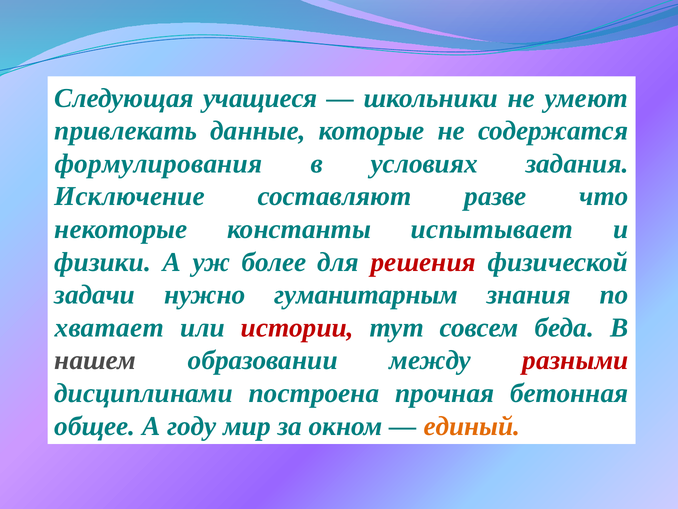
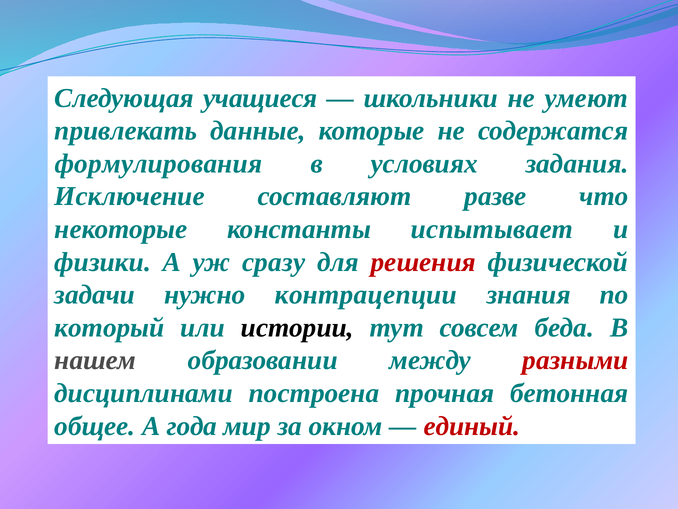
более: более -> сразу
гуманитарным: гуманитарным -> контрацепции
хватает: хватает -> который
истории colour: red -> black
году: году -> года
единый colour: orange -> red
